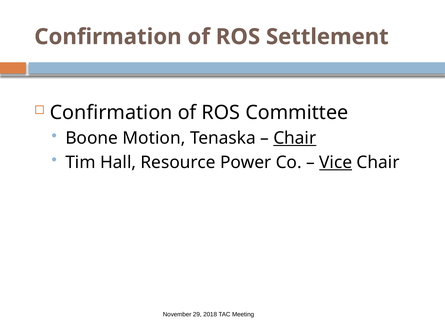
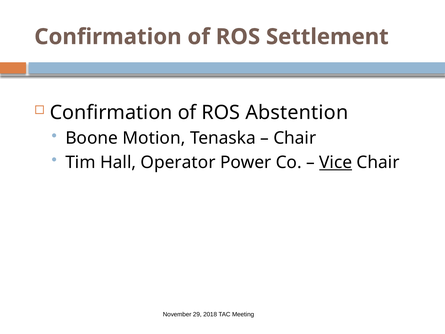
Committee: Committee -> Abstention
Chair at (295, 138) underline: present -> none
Resource: Resource -> Operator
